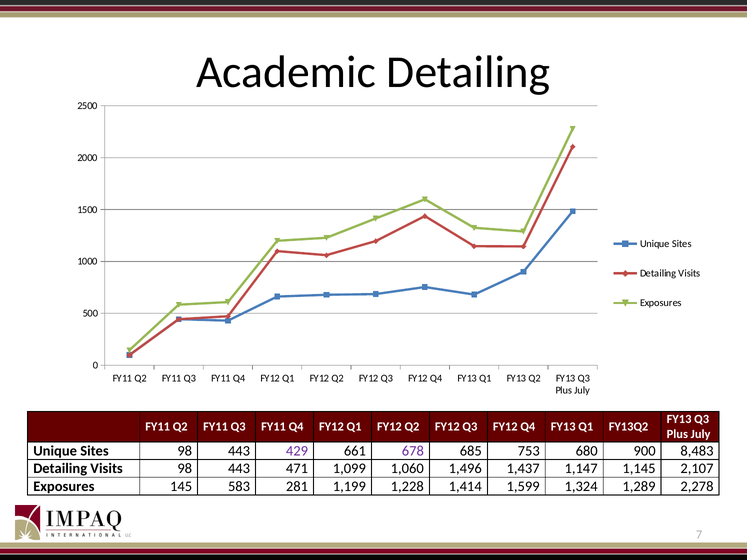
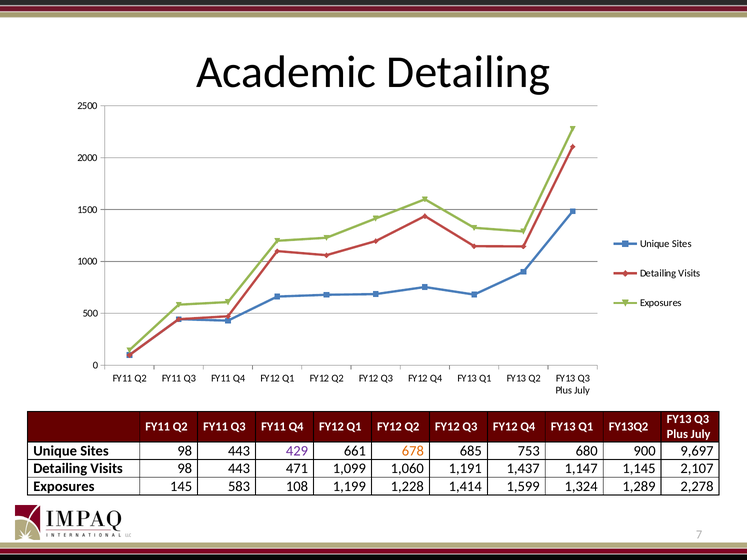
678 colour: purple -> orange
8,483: 8,483 -> 9,697
1,496: 1,496 -> 1,191
281: 281 -> 108
